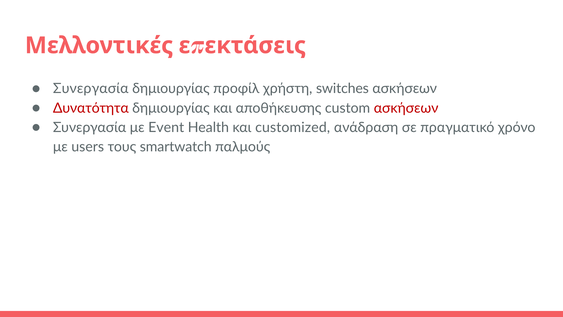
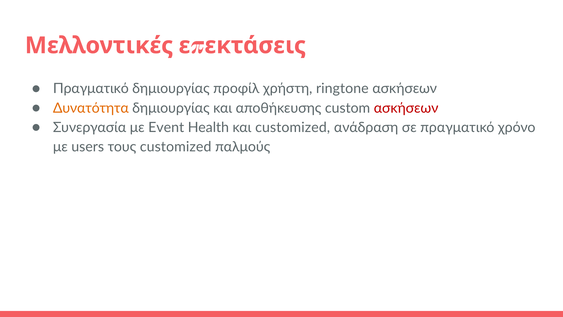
Συνεργασία at (91, 89): Συνεργασία -> Πραγματικό
switches: switches -> ringtone
Δυνατότητα colour: red -> orange
τους smartwatch: smartwatch -> customized
